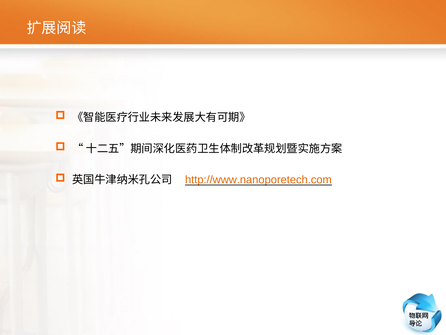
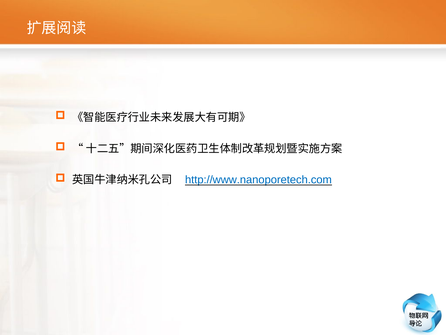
http://www.nanoporetech.com colour: orange -> blue
